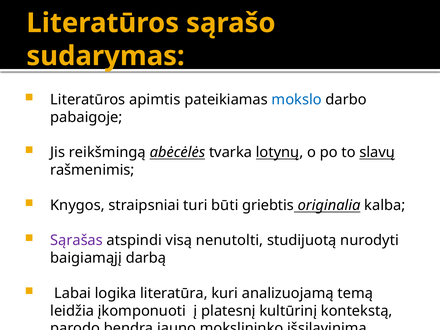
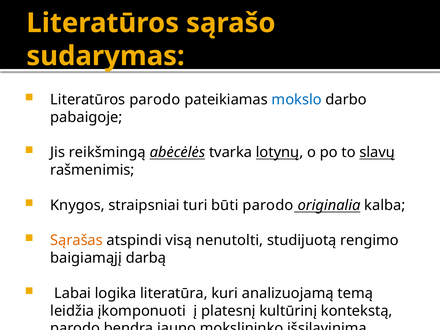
Literatūros apimtis: apimtis -> parodo
būti griebtis: griebtis -> parodo
Sąrašas colour: purple -> orange
nurodyti: nurodyti -> rengimo
